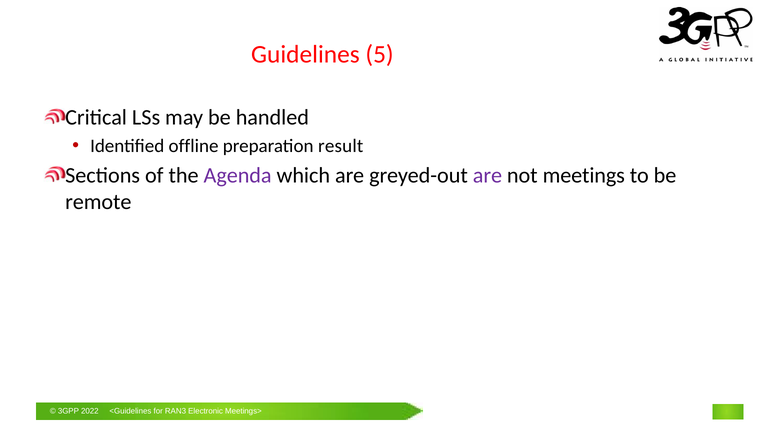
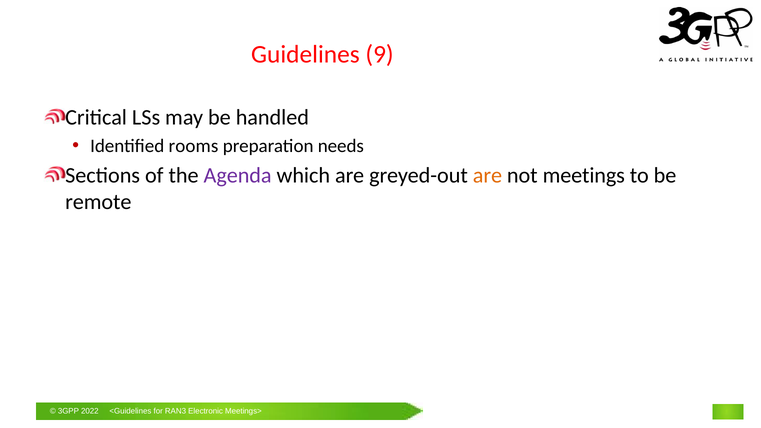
5: 5 -> 9
offline: offline -> rooms
result: result -> needs
are at (487, 175) colour: purple -> orange
